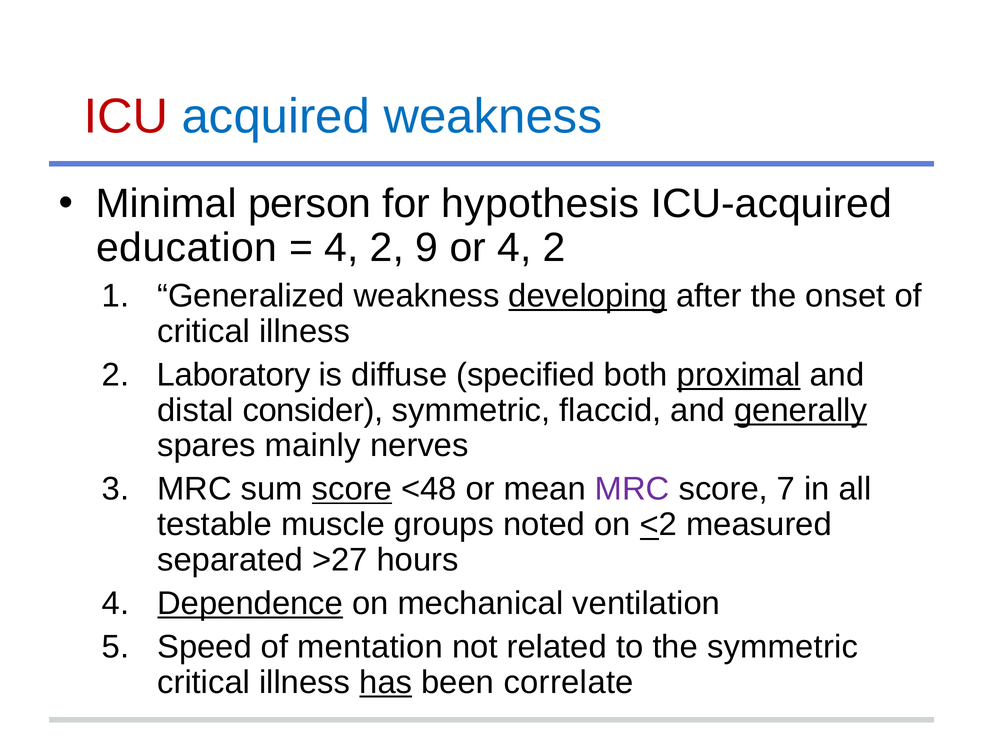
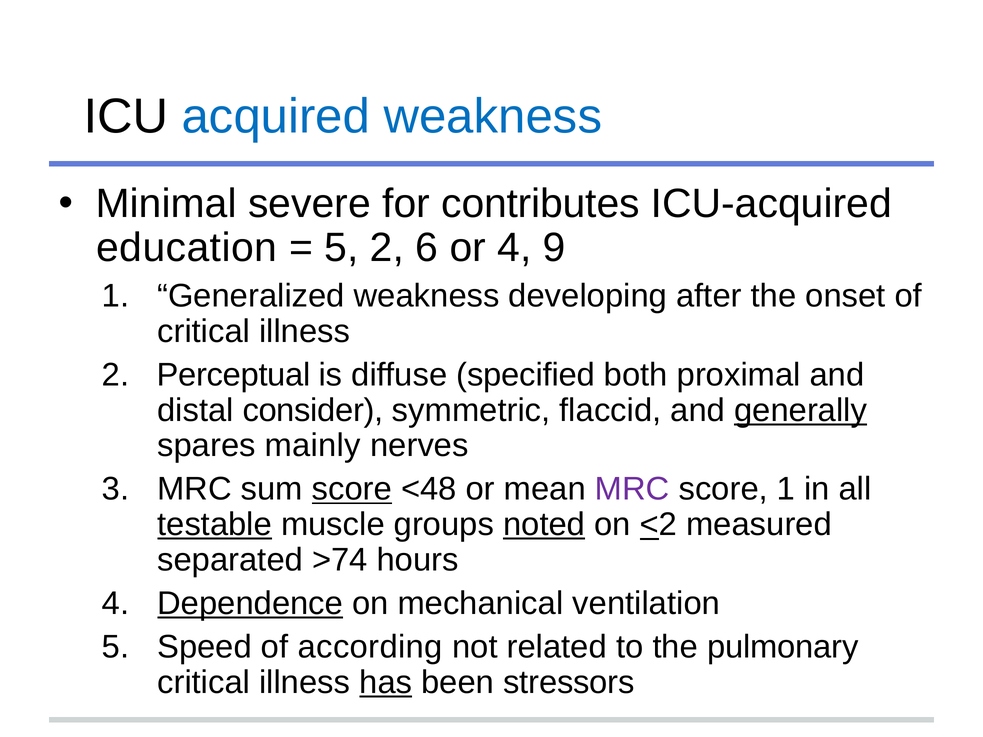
ICU colour: red -> black
person: person -> severe
hypothesis: hypothesis -> contributes
4 at (342, 248): 4 -> 5
9: 9 -> 6
or 4 2: 2 -> 9
developing underline: present -> none
Laboratory: Laboratory -> Perceptual
proximal underline: present -> none
score 7: 7 -> 1
testable underline: none -> present
noted underline: none -> present
>27: >27 -> >74
mentation: mentation -> according
the symmetric: symmetric -> pulmonary
correlate: correlate -> stressors
